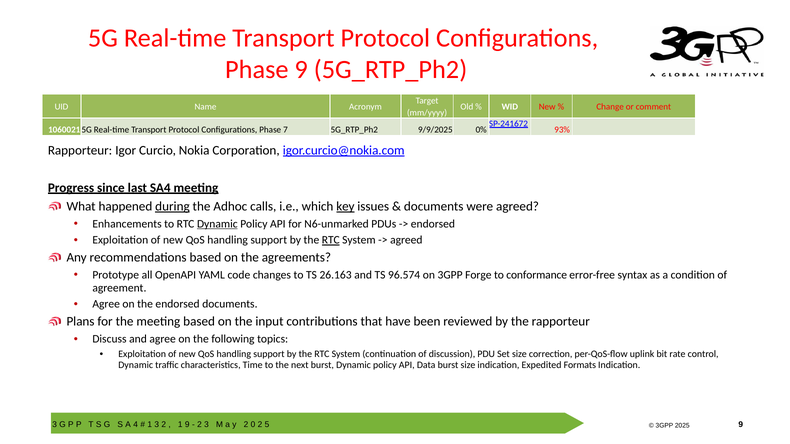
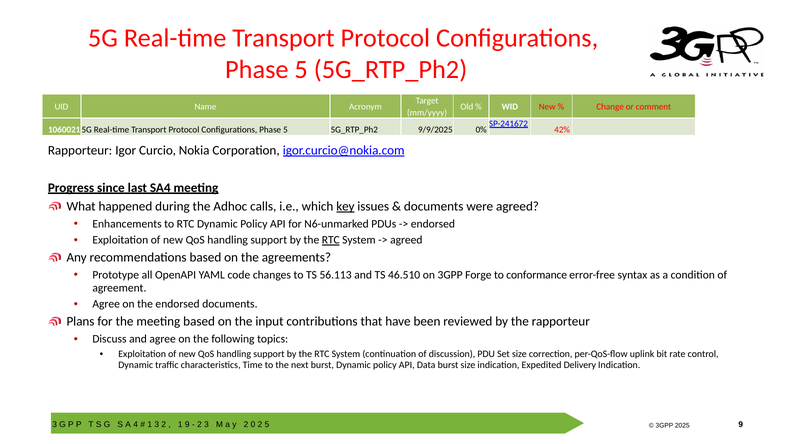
9 at (301, 69): 9 -> 5
7 at (285, 130): 7 -> 5
93%: 93% -> 42%
during underline: present -> none
Dynamic at (217, 224) underline: present -> none
26.163: 26.163 -> 56.113
96.574: 96.574 -> 46.510
Formats: Formats -> Delivery
